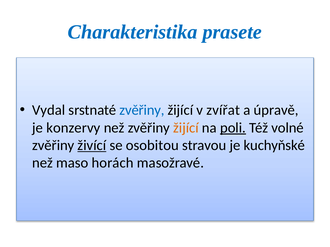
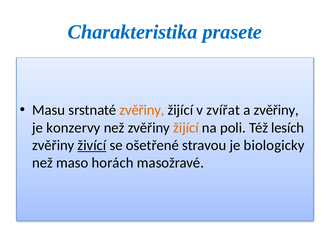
Vydal: Vydal -> Masu
zvěřiny at (142, 110) colour: blue -> orange
a úpravě: úpravě -> zvěřiny
poli underline: present -> none
volné: volné -> lesích
osobitou: osobitou -> ošetřené
kuchyňské: kuchyňské -> biologicky
